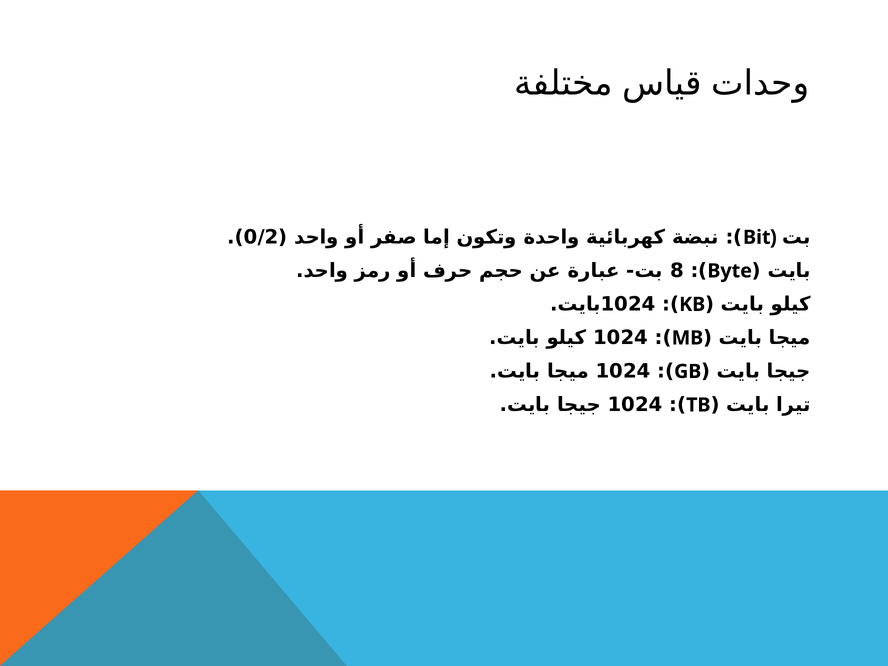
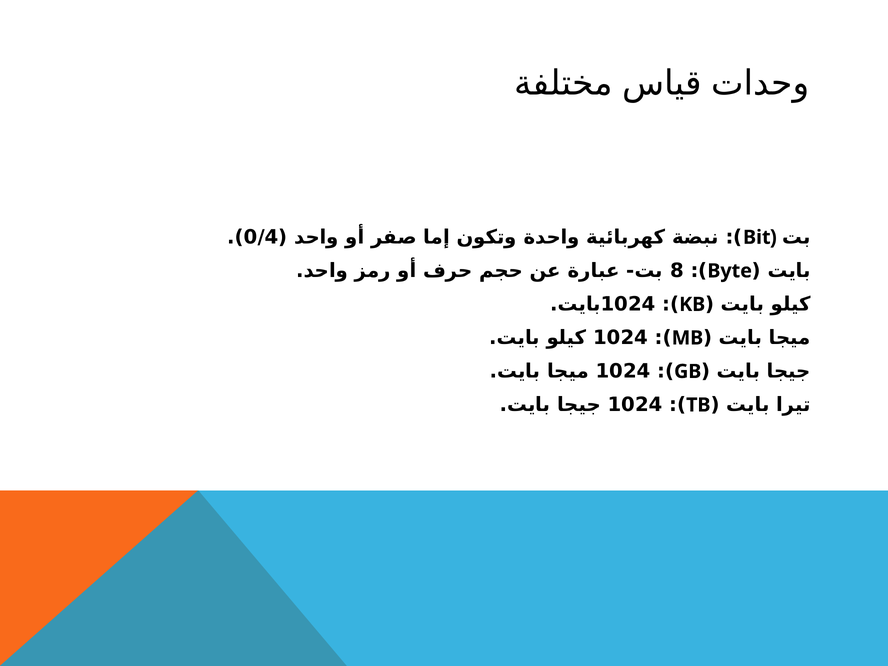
0/2: 0/2 -> 0/4
